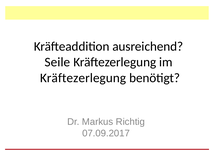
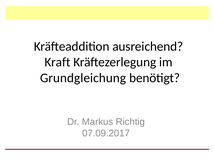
Seile: Seile -> Kraft
Kräftezerlegung at (83, 78): Kräftezerlegung -> Grundgleichung
